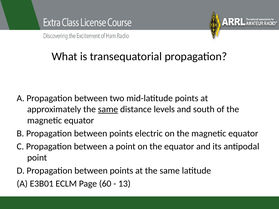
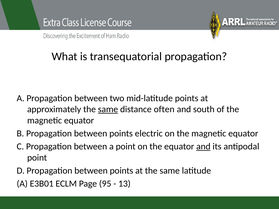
levels: levels -> often
and at (203, 147) underline: none -> present
60: 60 -> 95
